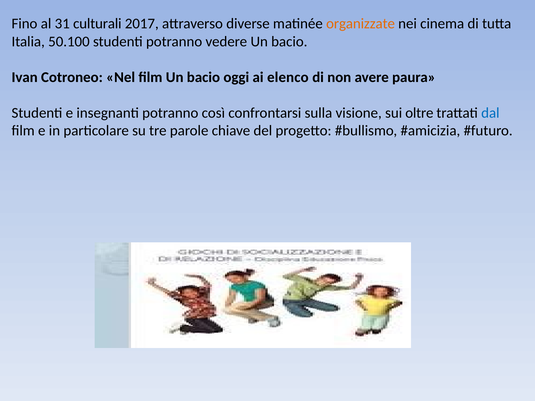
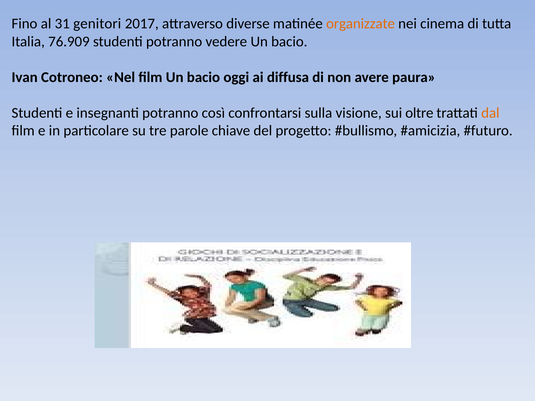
culturali: culturali -> genitori
50.100: 50.100 -> 76.909
elenco: elenco -> diffusa
dal colour: blue -> orange
